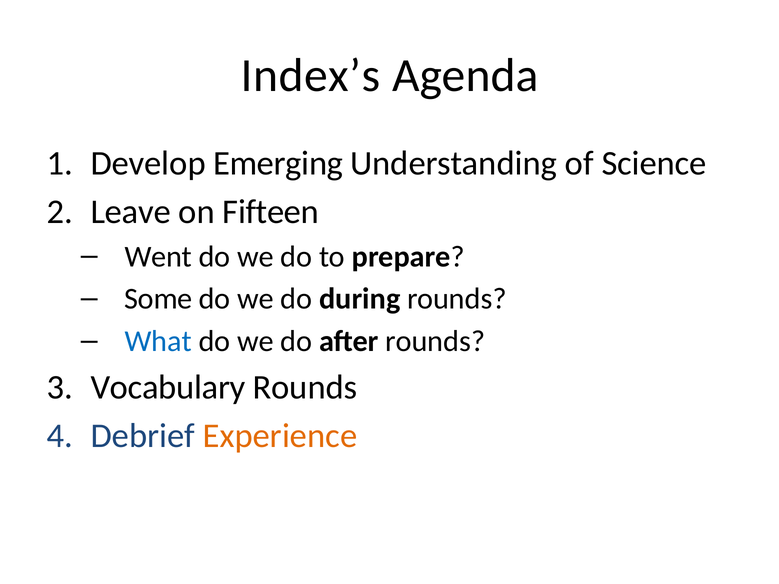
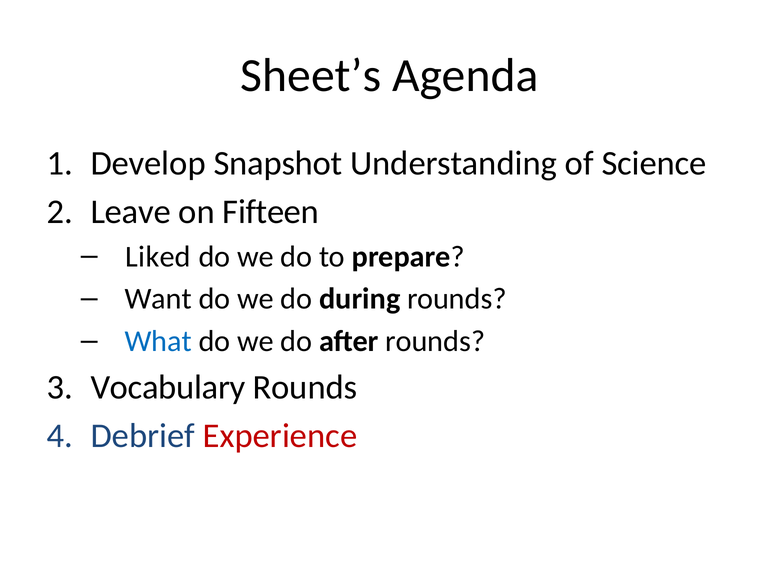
Index’s: Index’s -> Sheet’s
Emerging: Emerging -> Snapshot
Went: Went -> Liked
Some: Some -> Want
Experience colour: orange -> red
